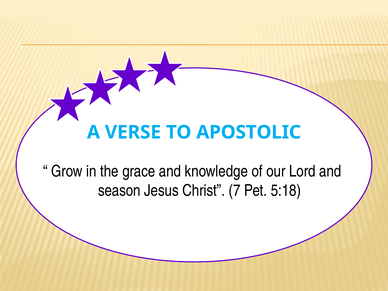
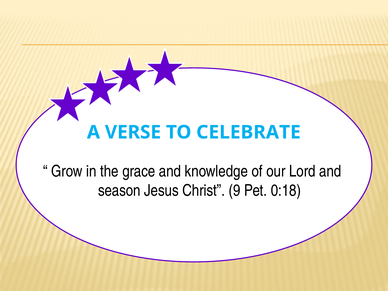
APOSTOLIC: APOSTOLIC -> CELEBRATE
7: 7 -> 9
5:18: 5:18 -> 0:18
